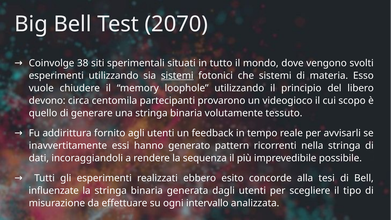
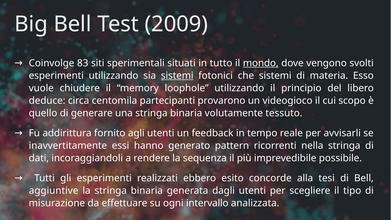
2070: 2070 -> 2009
38: 38 -> 83
mondo underline: none -> present
devono: devono -> deduce
influenzate: influenzate -> aggiuntive
